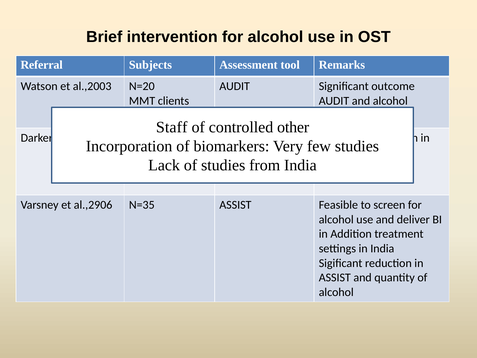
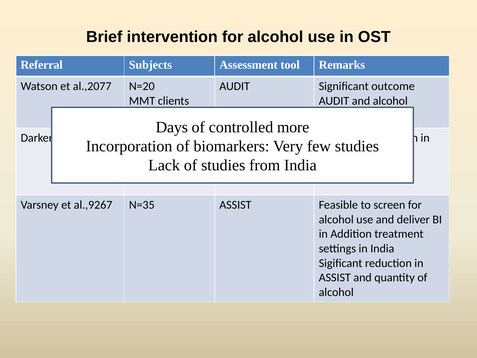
al.,2003: al.,2003 -> al.,2077
Staff: Staff -> Days
other: other -> more
al.,2906: al.,2906 -> al.,9267
